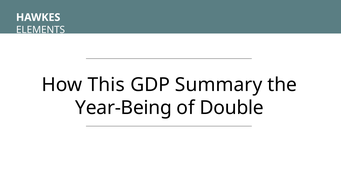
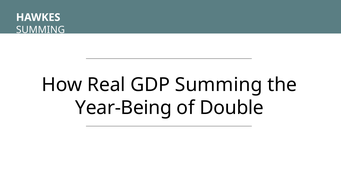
ELEMENTS at (41, 30): ELEMENTS -> SUMMING
This: This -> Real
GDP Summary: Summary -> Summing
